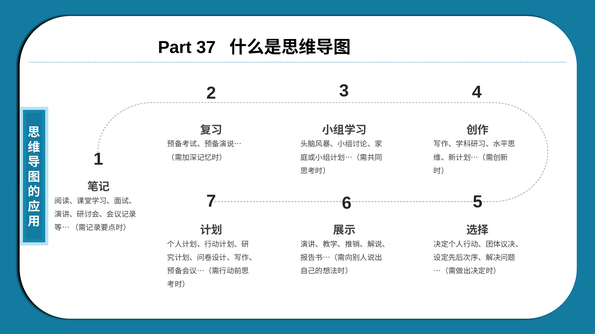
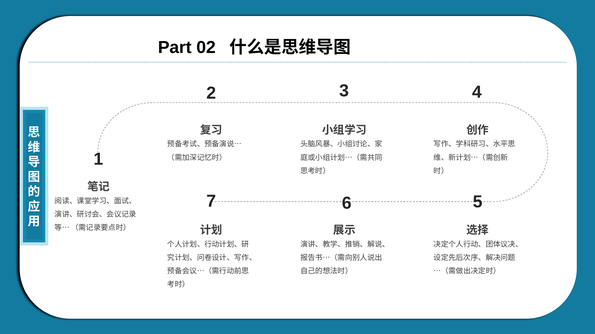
37: 37 -> 02
